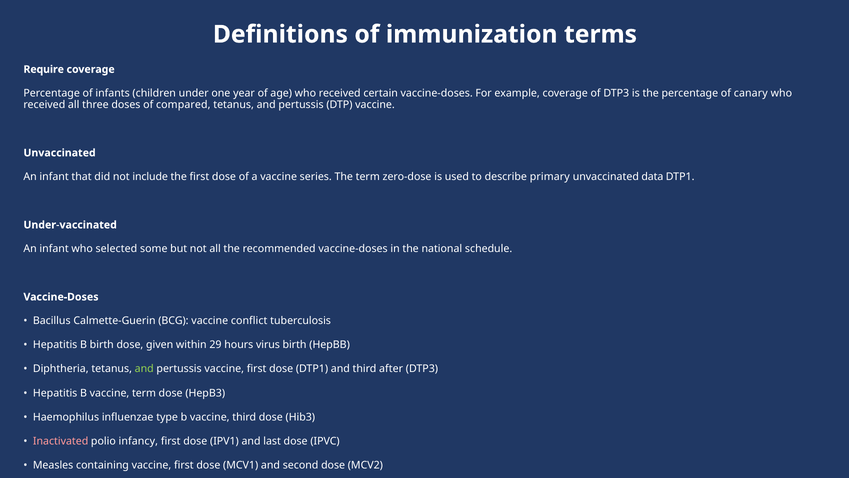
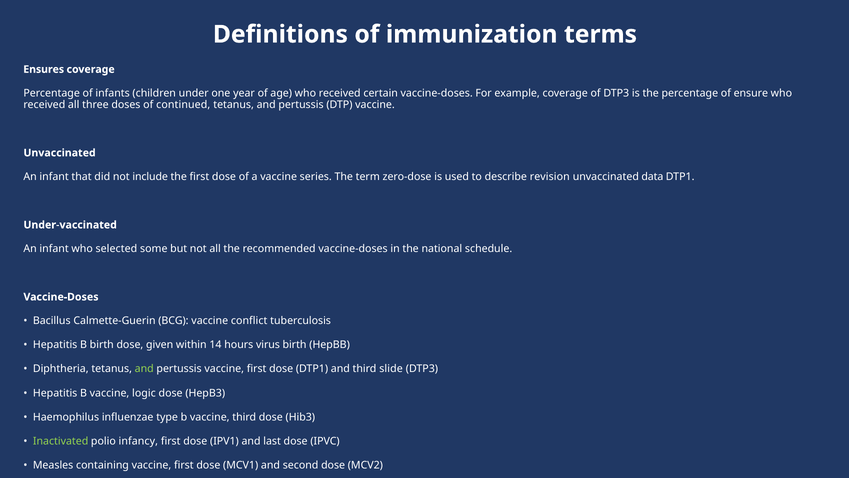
Require: Require -> Ensures
of canary: canary -> ensure
compared: compared -> continued
primary: primary -> revision
29: 29 -> 14
after: after -> slide
vaccine term: term -> logic
Inactivated colour: pink -> light green
